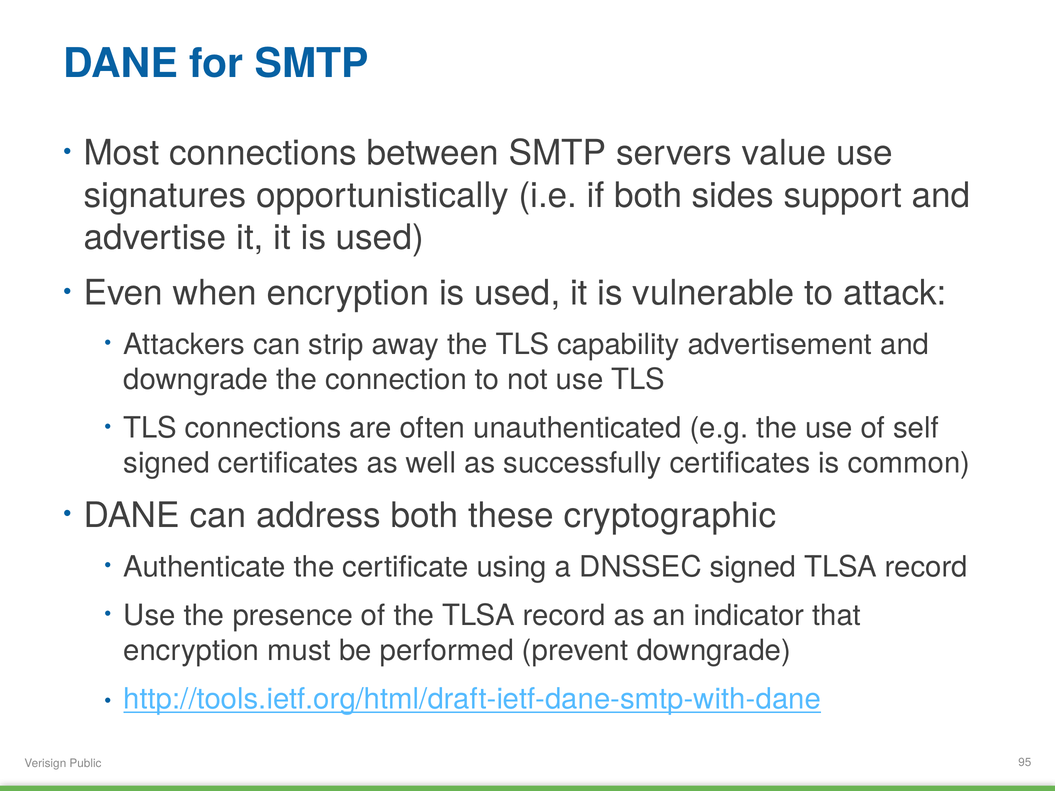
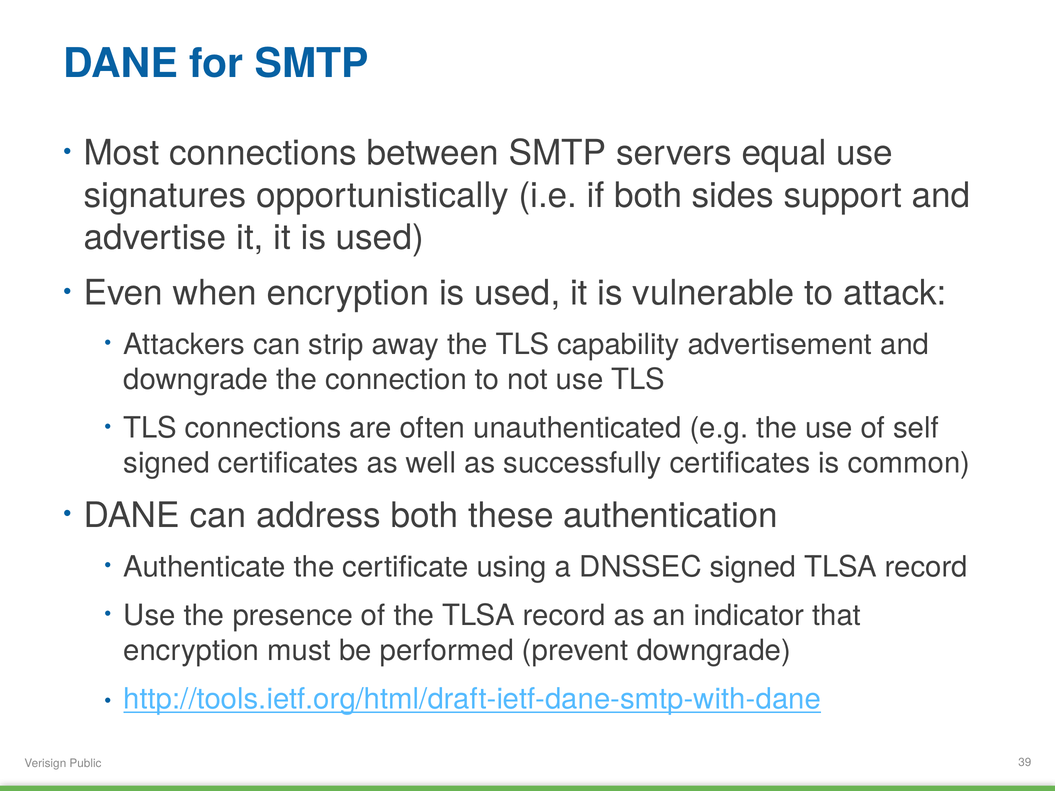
value: value -> equal
cryptographic: cryptographic -> authentication
95: 95 -> 39
